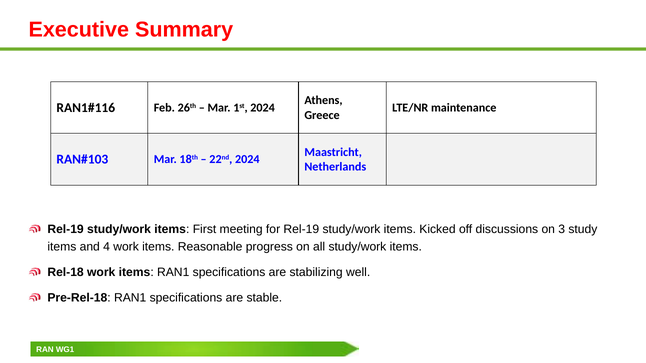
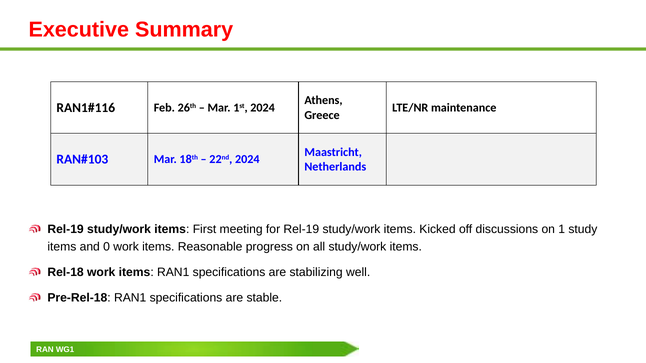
3: 3 -> 1
4: 4 -> 0
